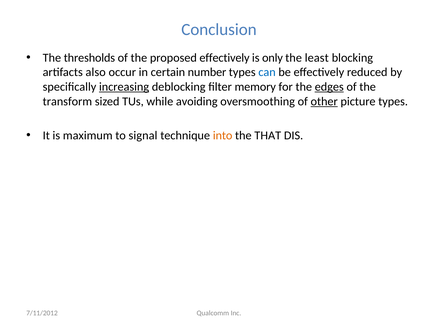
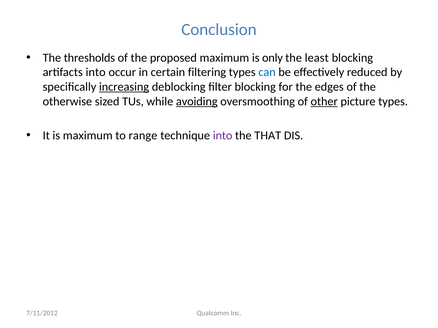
proposed effectively: effectively -> maximum
artifacts also: also -> into
number: number -> filtering
filter memory: memory -> blocking
edges underline: present -> none
transform: transform -> otherwise
avoiding underline: none -> present
signal: signal -> range
into at (223, 136) colour: orange -> purple
